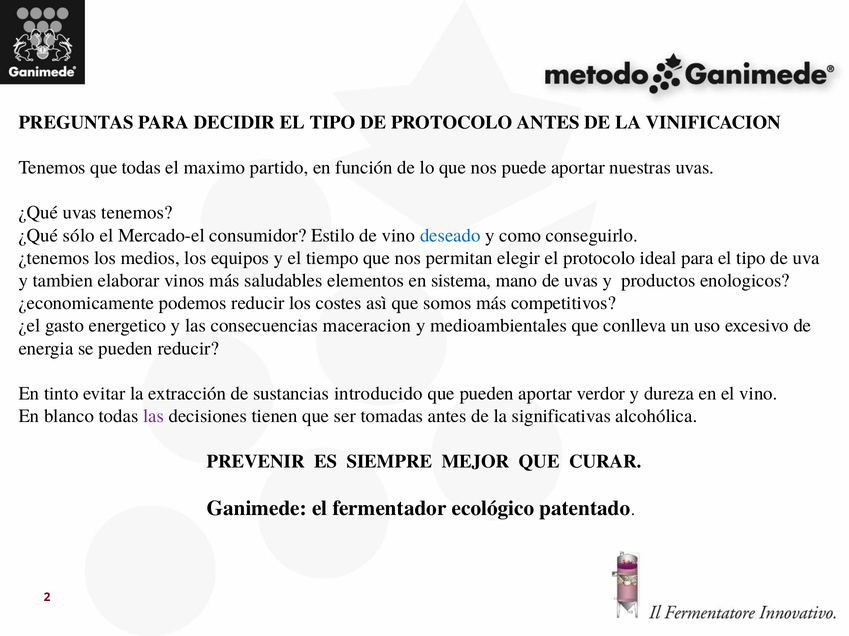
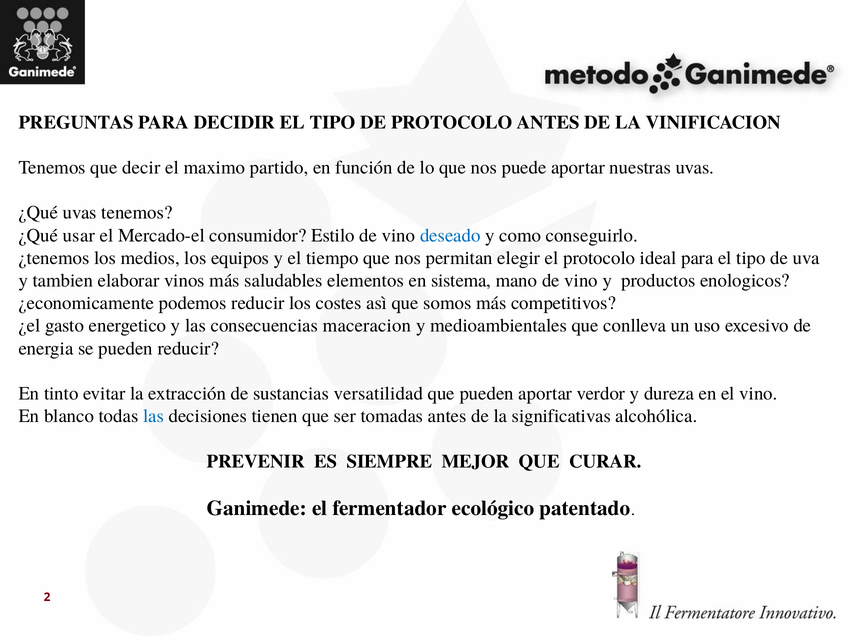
que todas: todas -> decir
sólo: sólo -> usar
mano de uvas: uvas -> vino
introducido: introducido -> versatilidad
las at (154, 417) colour: purple -> blue
